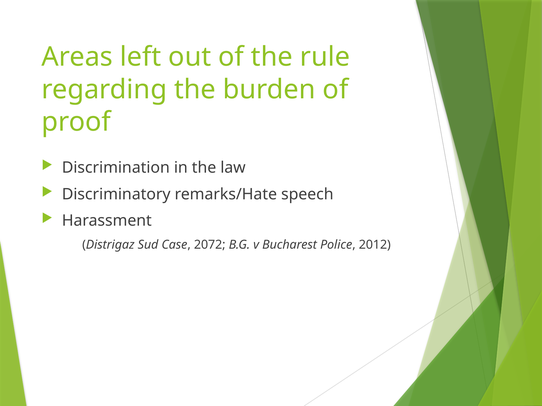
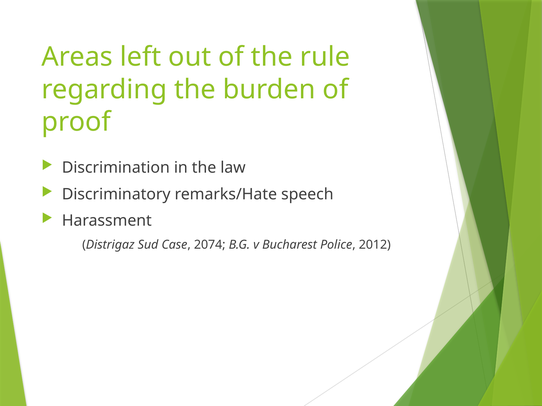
2072: 2072 -> 2074
